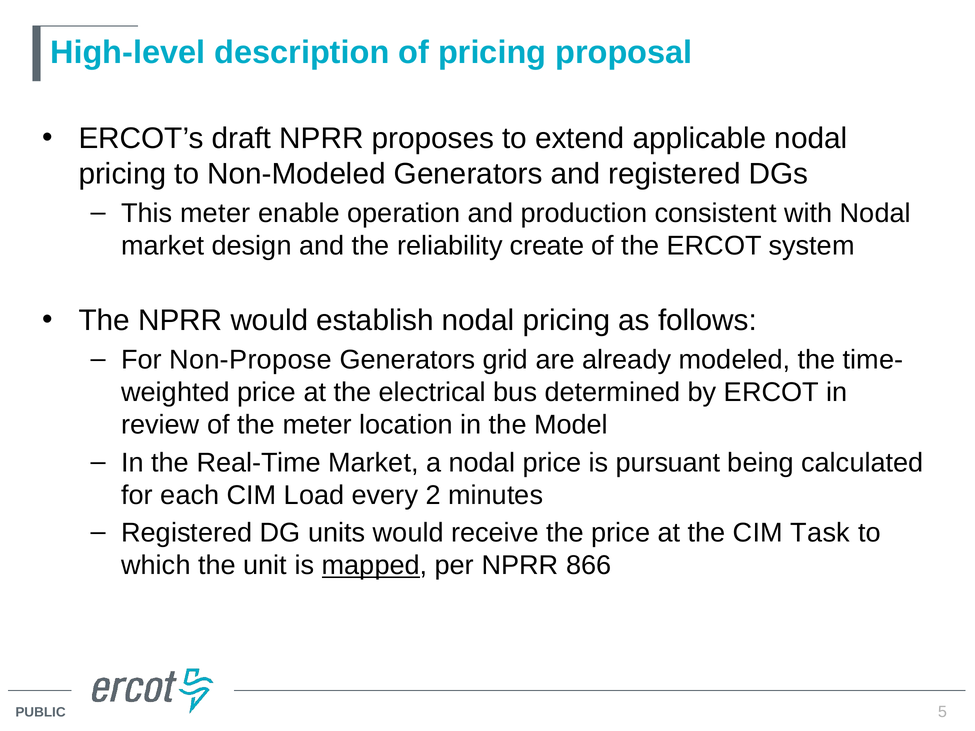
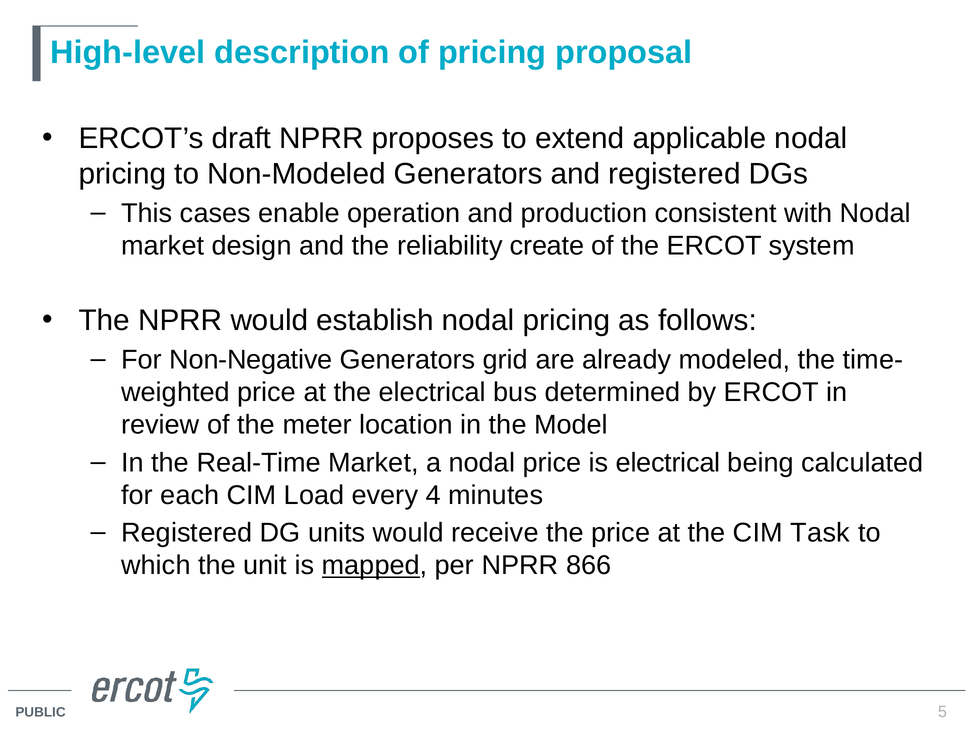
This meter: meter -> cases
Non-Propose: Non-Propose -> Non-Negative
is pursuant: pursuant -> electrical
2: 2 -> 4
